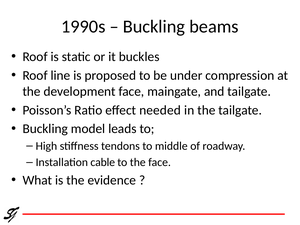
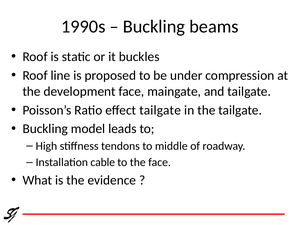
effect needed: needed -> tailgate
